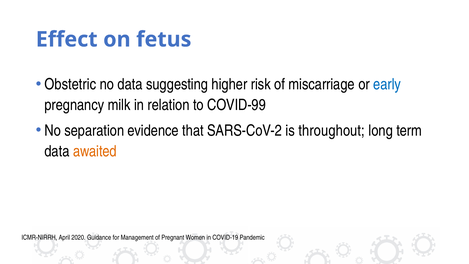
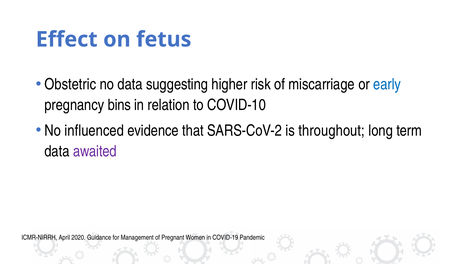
milk: milk -> bins
COVID-99: COVID-99 -> COVID-10
separation: separation -> influenced
awaited colour: orange -> purple
